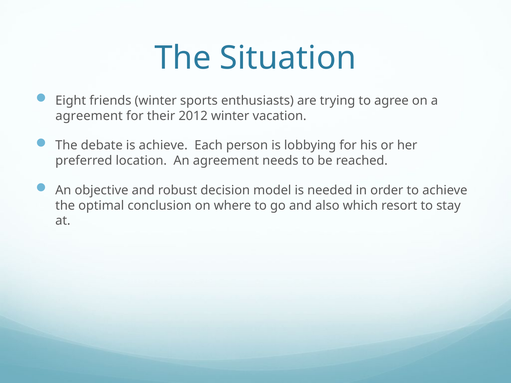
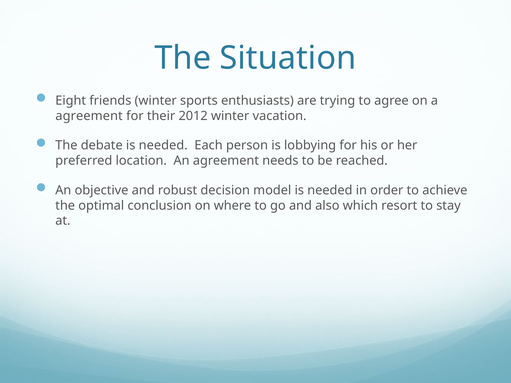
debate is achieve: achieve -> needed
